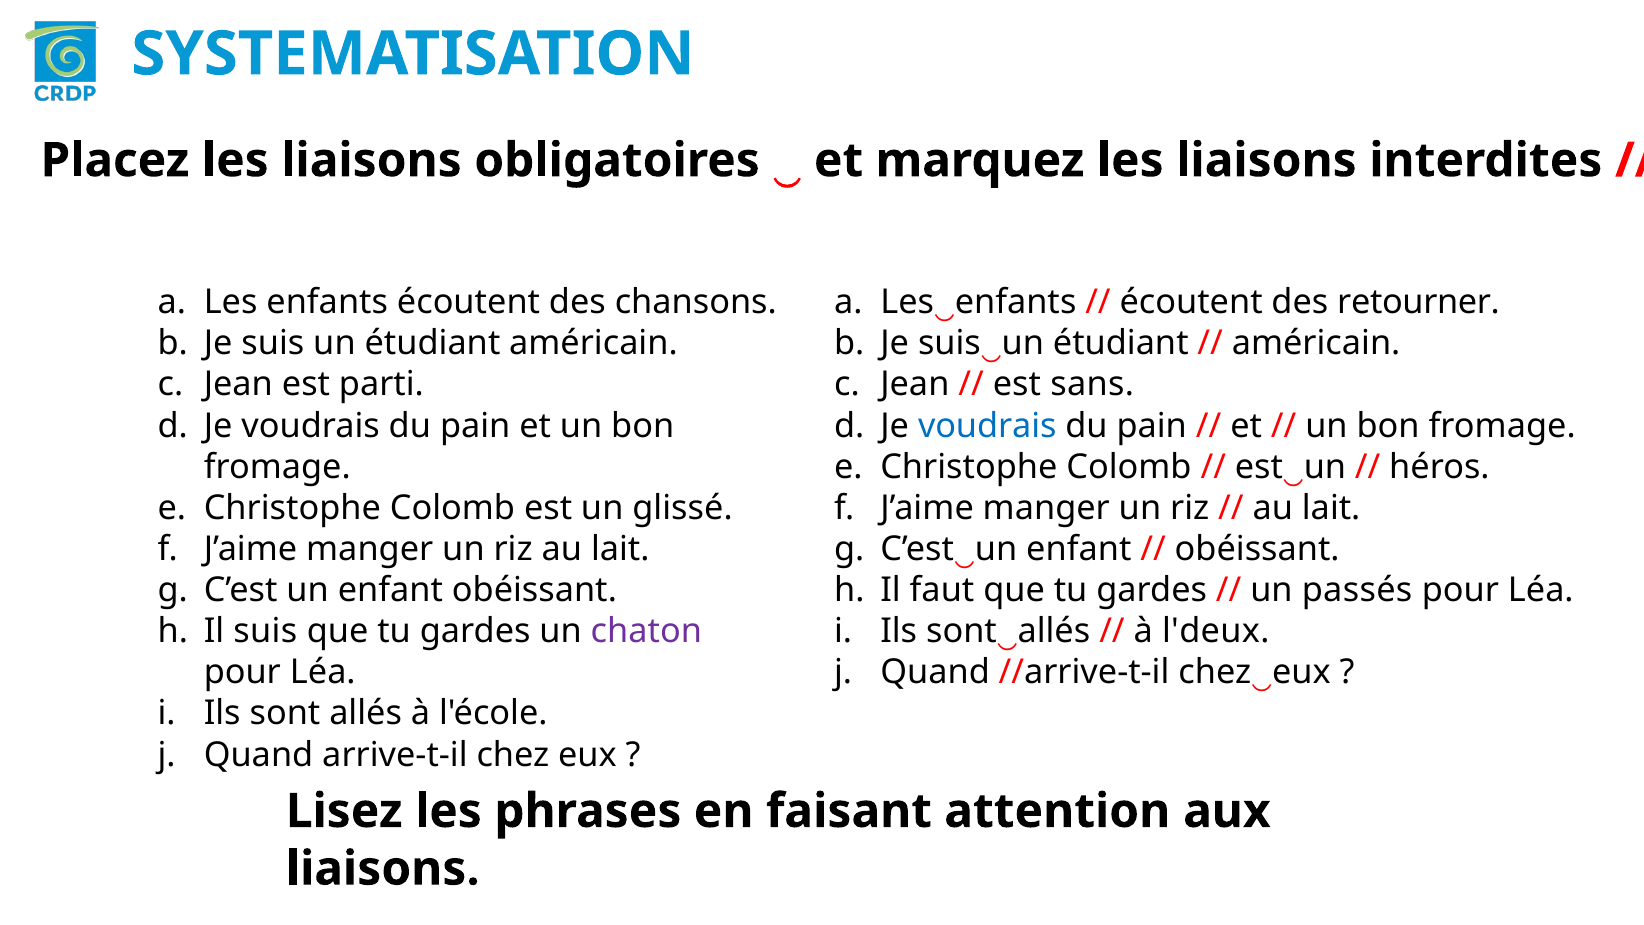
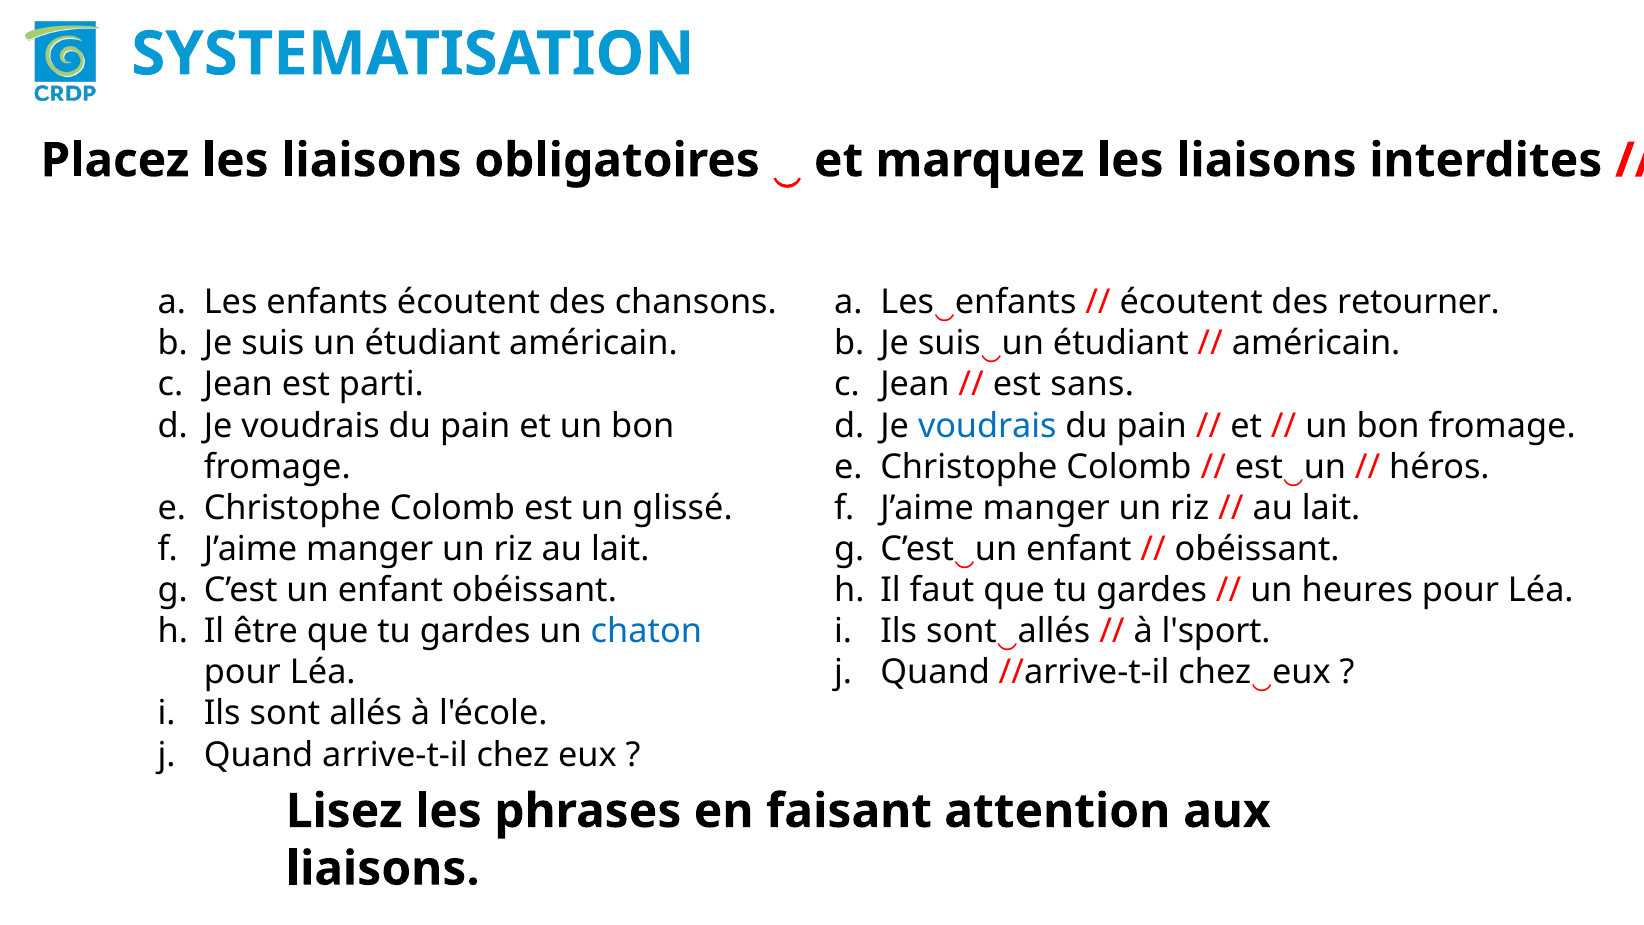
passés: passés -> heures
Il suis: suis -> être
chaton colour: purple -> blue
l'deux: l'deux -> l'sport
